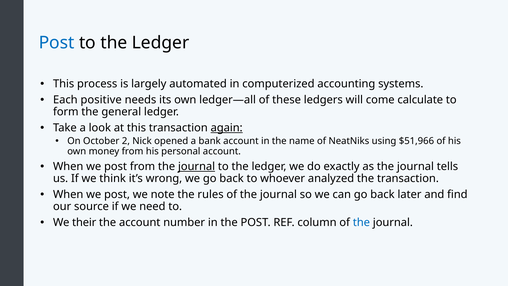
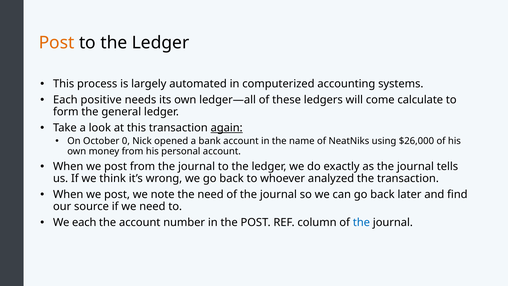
Post at (57, 43) colour: blue -> orange
2: 2 -> 0
$51,966: $51,966 -> $26,000
journal at (197, 166) underline: present -> none
the rules: rules -> need
We their: their -> each
